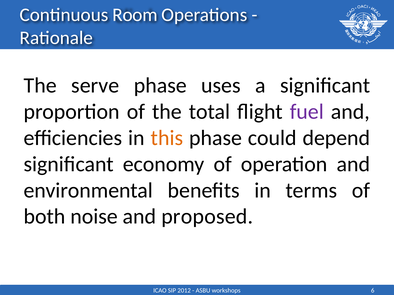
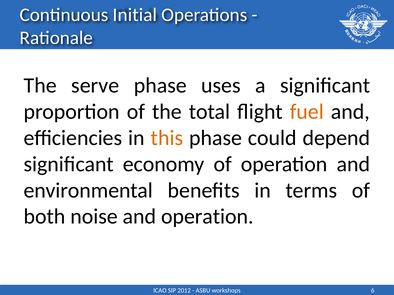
Room: Room -> Initial
fuel colour: purple -> orange
and proposed: proposed -> operation
